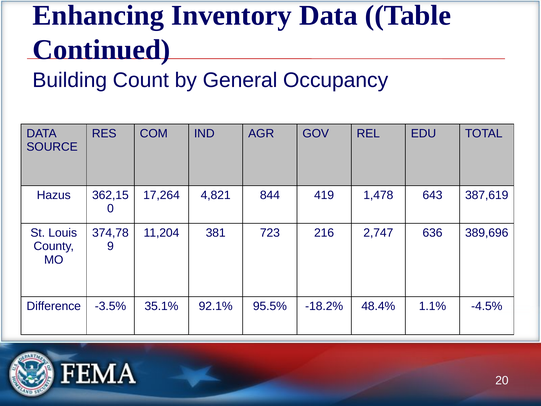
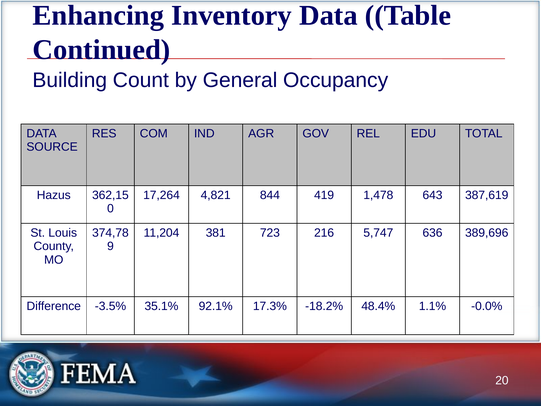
2,747: 2,747 -> 5,747
95.5%: 95.5% -> 17.3%
-4.5%: -4.5% -> -0.0%
